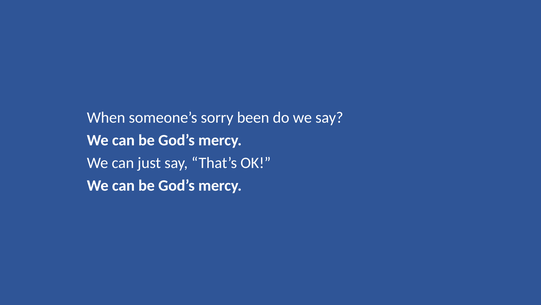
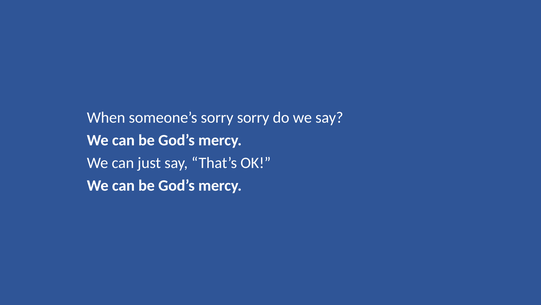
sorry been: been -> sorry
